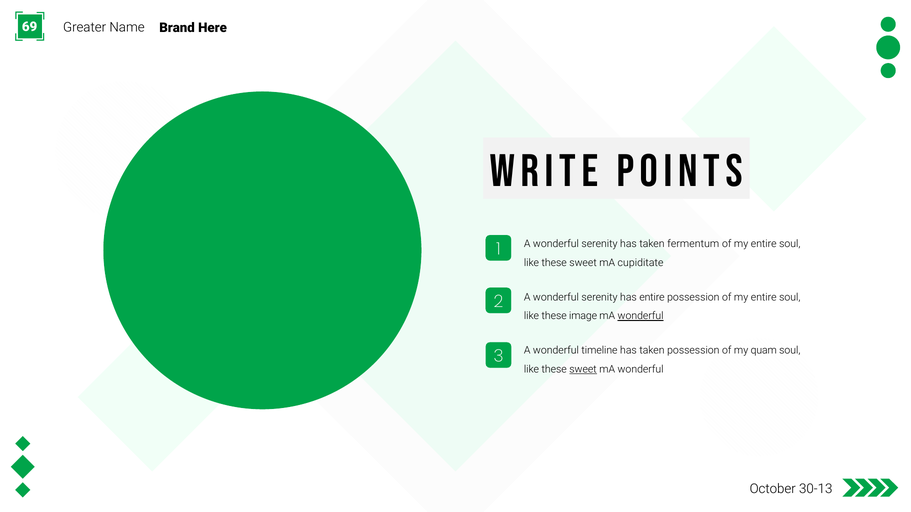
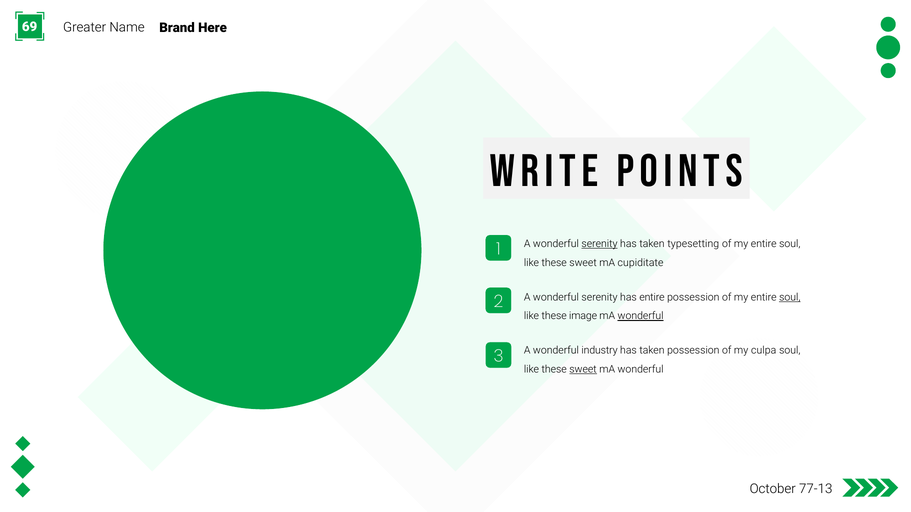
serenity at (599, 244) underline: none -> present
fermentum: fermentum -> typesetting
soul at (790, 297) underline: none -> present
timeline: timeline -> industry
quam: quam -> culpa
30-13: 30-13 -> 77-13
